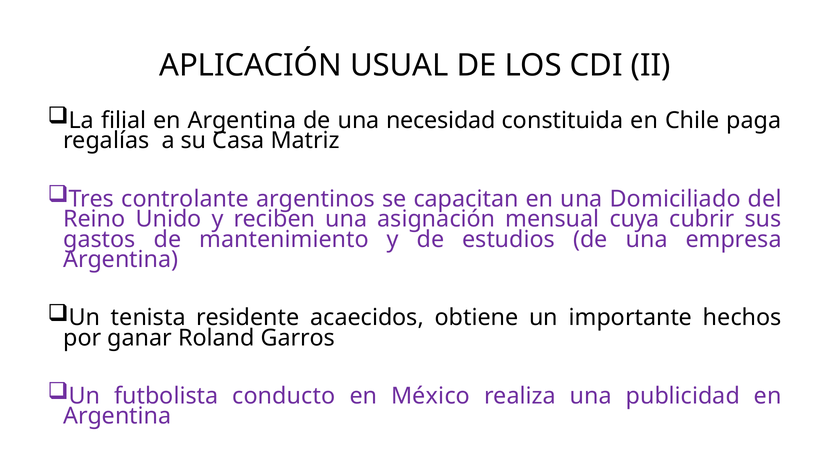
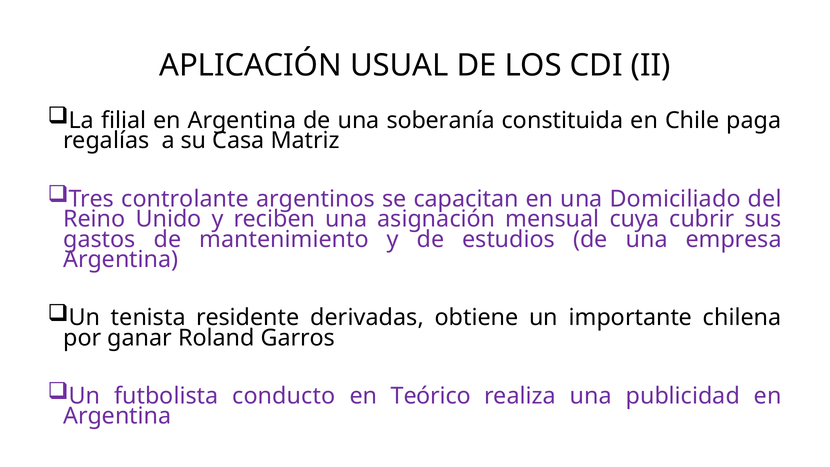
necesidad: necesidad -> soberanía
acaecidos: acaecidos -> derivadas
hechos: hechos -> chilena
México: México -> Teórico
